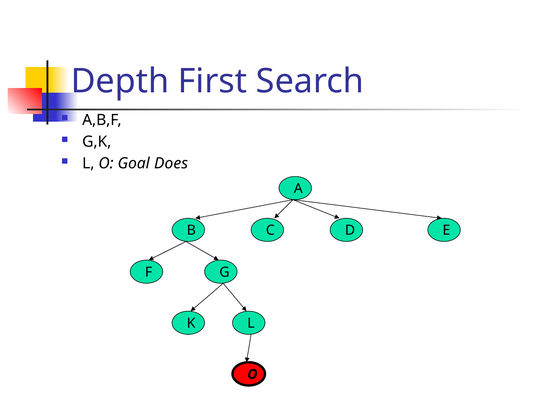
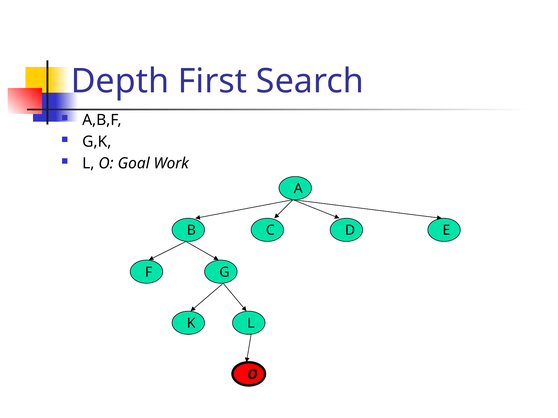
Does: Does -> Work
